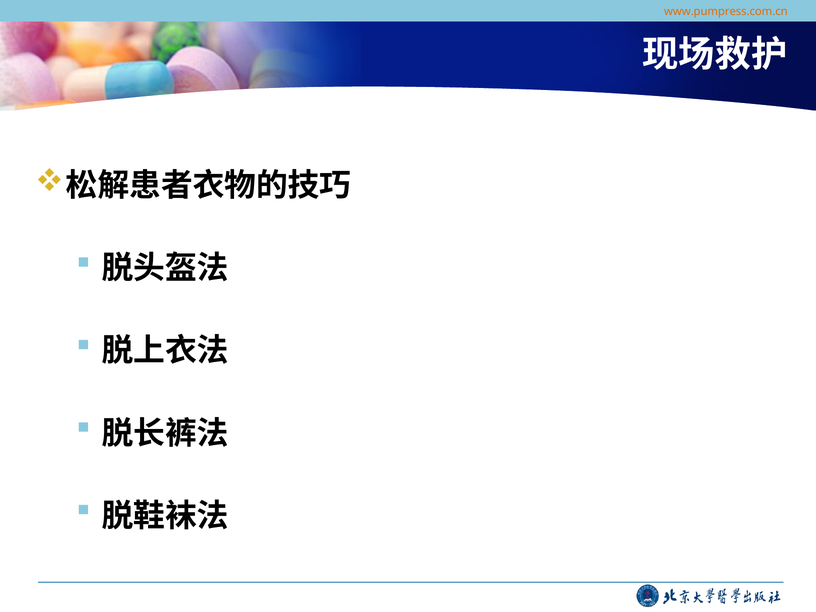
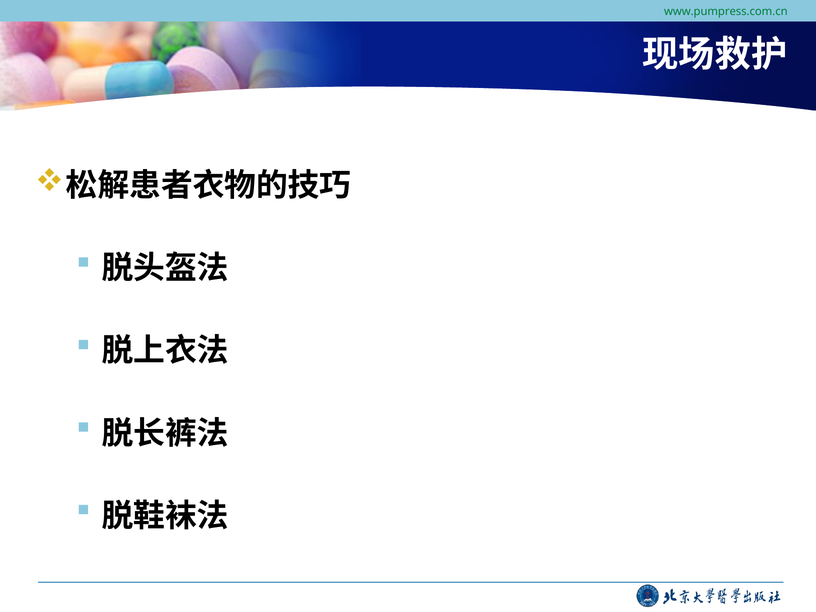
www.pumpress.com.cn colour: orange -> green
